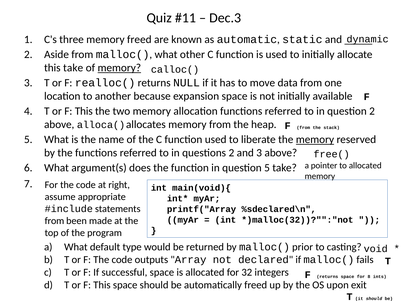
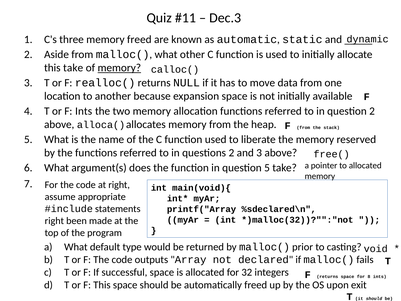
This at (84, 111): This -> Ints
memory at (315, 139) underline: present -> none
from at (54, 221): from -> right
